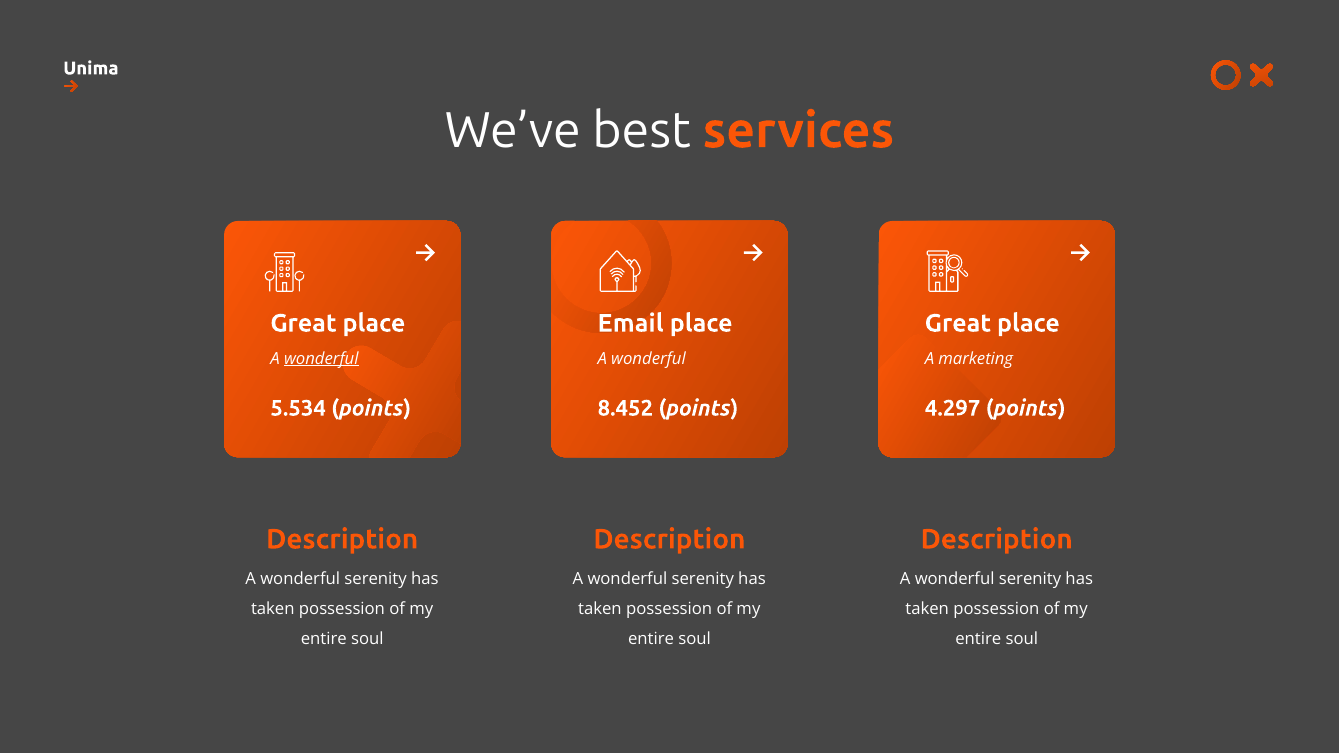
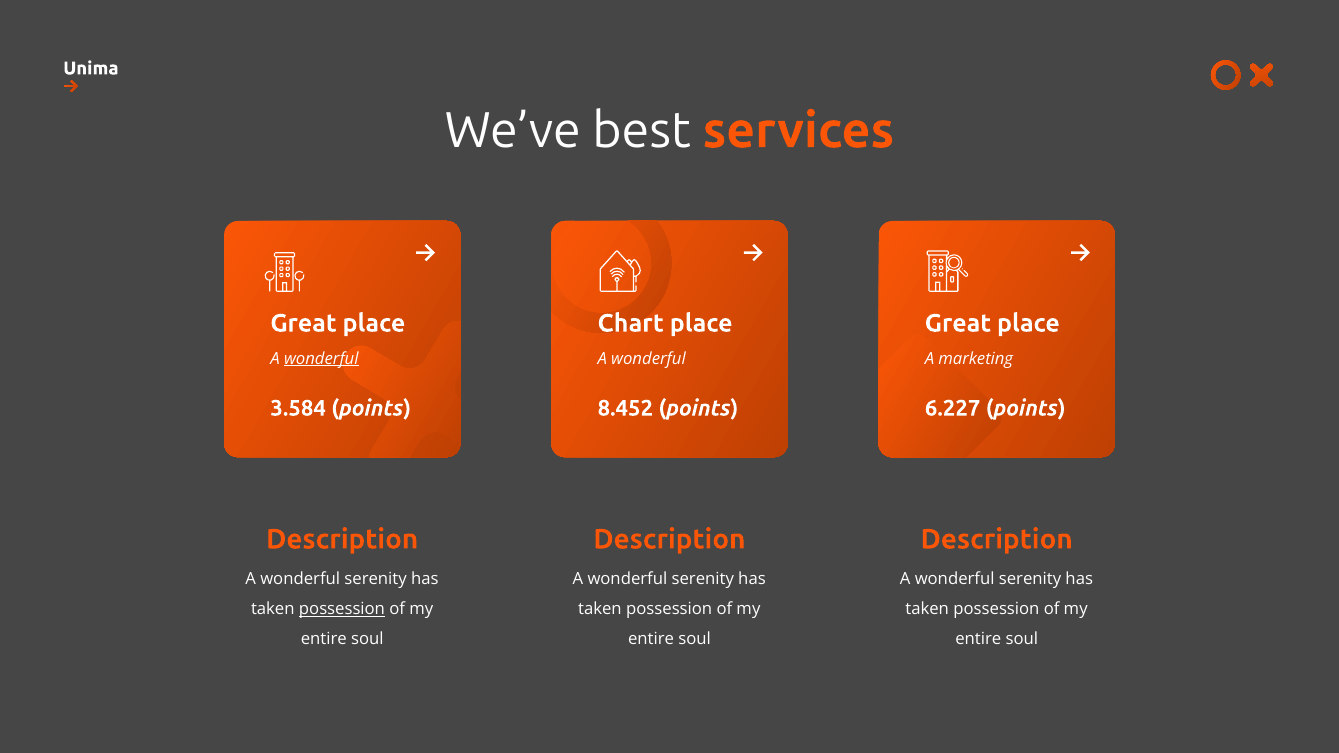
Email: Email -> Chart
5.534: 5.534 -> 3.584
4.297: 4.297 -> 6.227
possession at (342, 609) underline: none -> present
